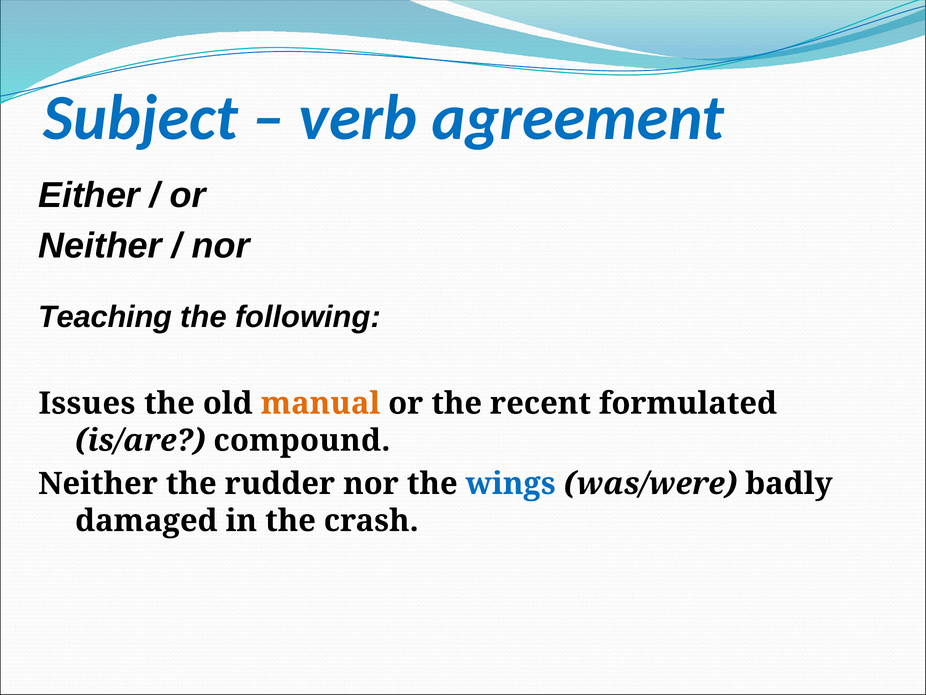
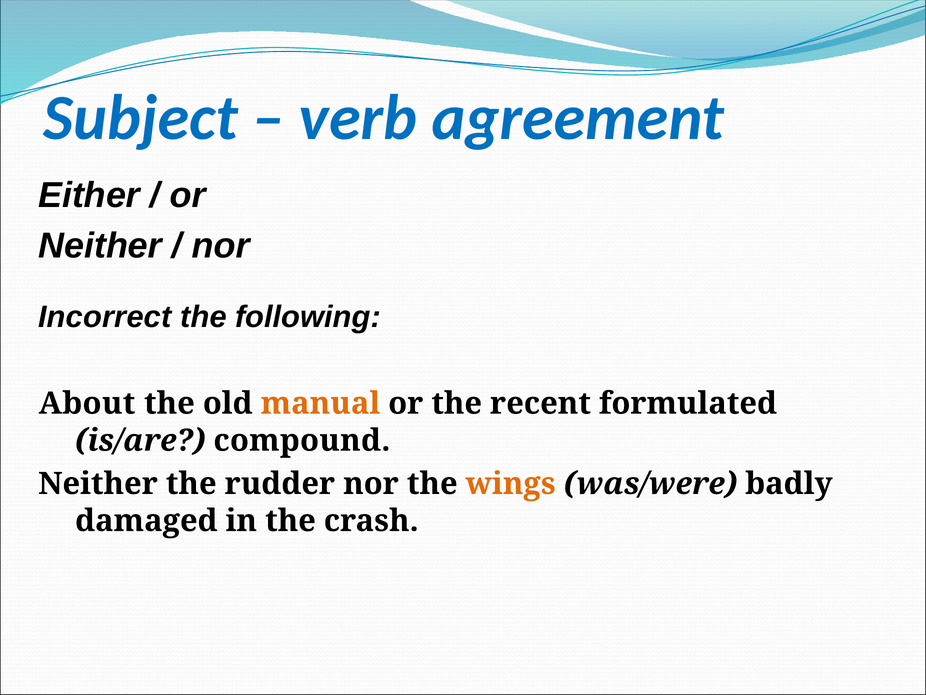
Teaching: Teaching -> Incorrect
Issues: Issues -> About
wings colour: blue -> orange
